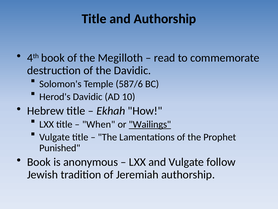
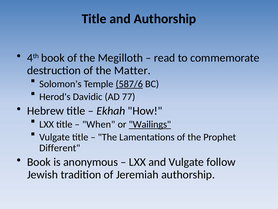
the Davidic: Davidic -> Matter
587/6 underline: none -> present
10: 10 -> 77
Punished: Punished -> Different
